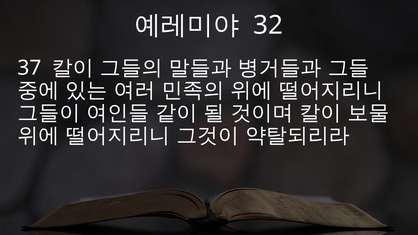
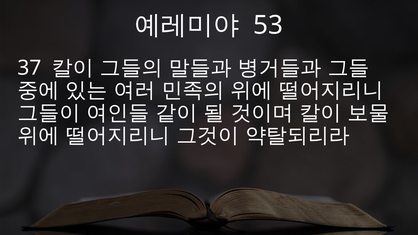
32: 32 -> 53
